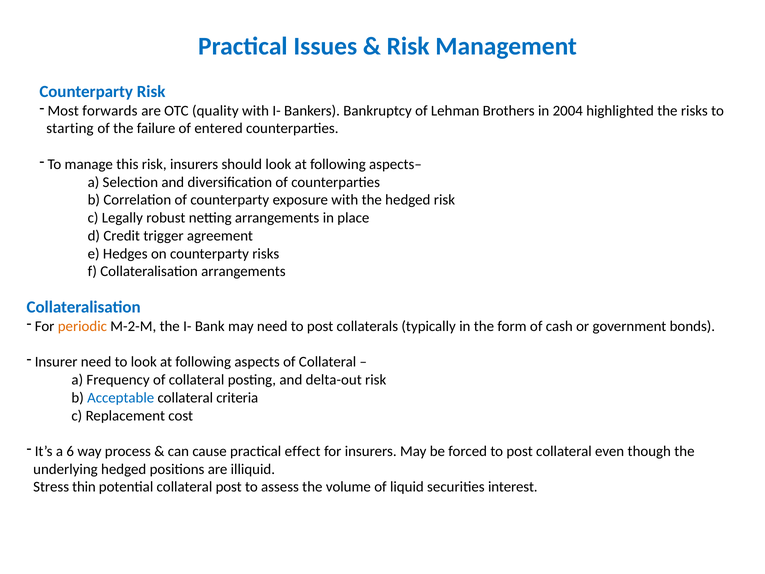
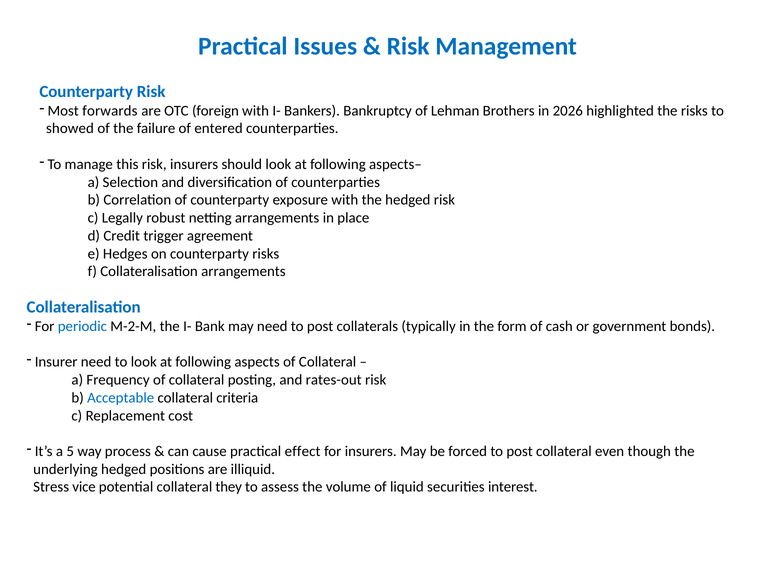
quality: quality -> foreign
2004: 2004 -> 2026
starting: starting -> showed
periodic colour: orange -> blue
delta-out: delta-out -> rates-out
6: 6 -> 5
thin: thin -> vice
collateral post: post -> they
